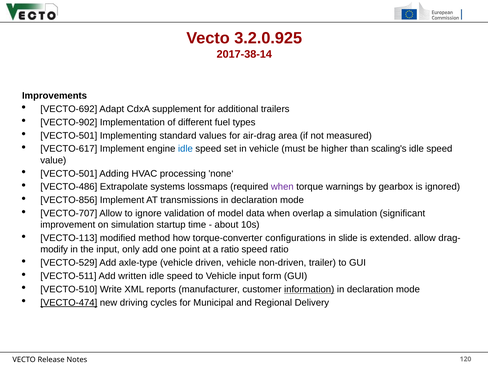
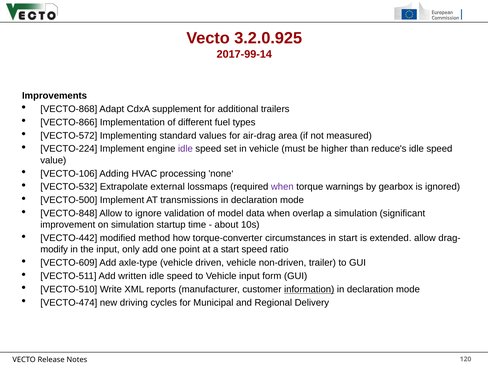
2017-38-14: 2017-38-14 -> 2017-99-14
VECTO-692: VECTO-692 -> VECTO-868
VECTO-902: VECTO-902 -> VECTO-866
VECTO-501 at (69, 136): VECTO-501 -> VECTO-572
VECTO-617: VECTO-617 -> VECTO-224
idle at (185, 149) colour: blue -> purple
scaling's: scaling's -> reduce's
VECTO-501 at (69, 174): VECTO-501 -> VECTO-106
VECTO-486: VECTO-486 -> VECTO-532
systems: systems -> external
VECTO-856: VECTO-856 -> VECTO-500
VECTO-707: VECTO-707 -> VECTO-848
VECTO-113: VECTO-113 -> VECTO-442
configurations: configurations -> circumstances
in slide: slide -> start
a ratio: ratio -> start
VECTO-529: VECTO-529 -> VECTO-609
VECTO-474 underline: present -> none
